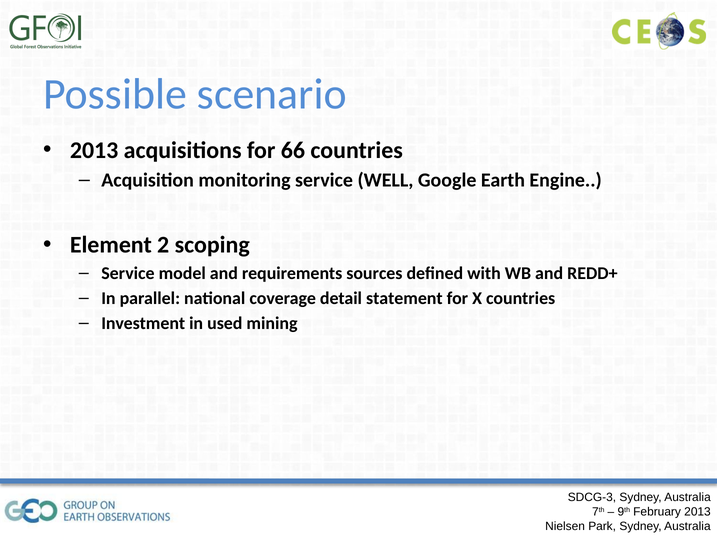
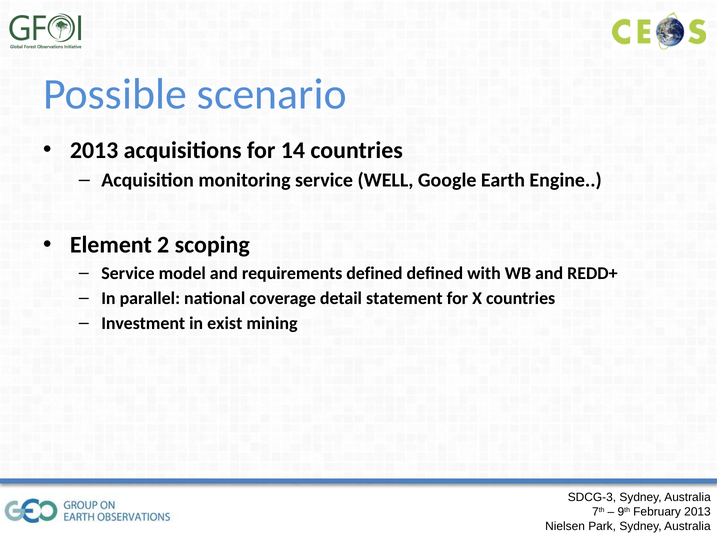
66: 66 -> 14
requirements sources: sources -> defined
used: used -> exist
